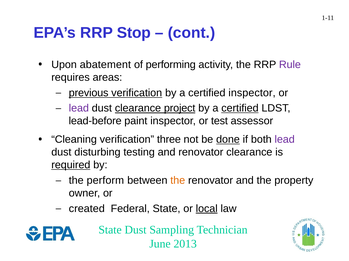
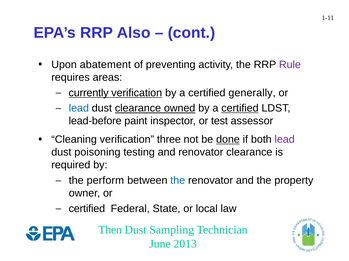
Stop: Stop -> Also
performing: performing -> preventing
previous: previous -> currently
certified inspector: inspector -> generally
lead at (79, 108) colour: purple -> blue
project: project -> owned
disturbing: disturbing -> poisoning
required underline: present -> none
the at (178, 181) colour: orange -> blue
created at (87, 209): created -> certified
local underline: present -> none
State at (110, 231): State -> Then
